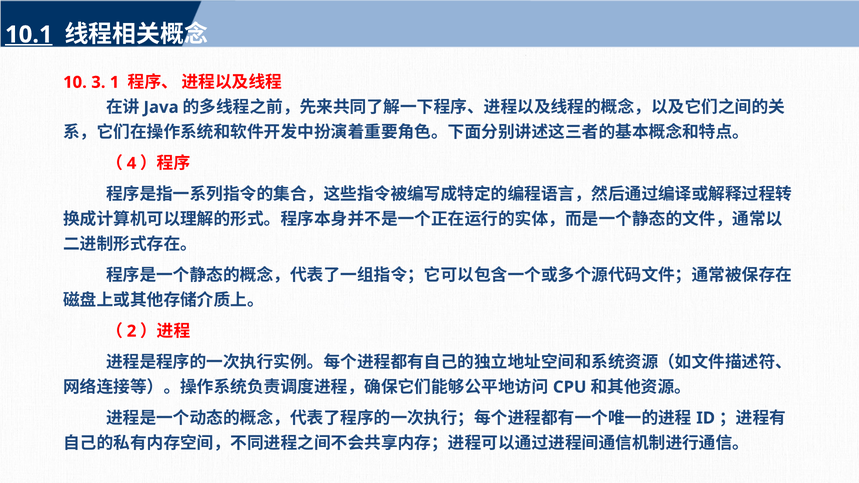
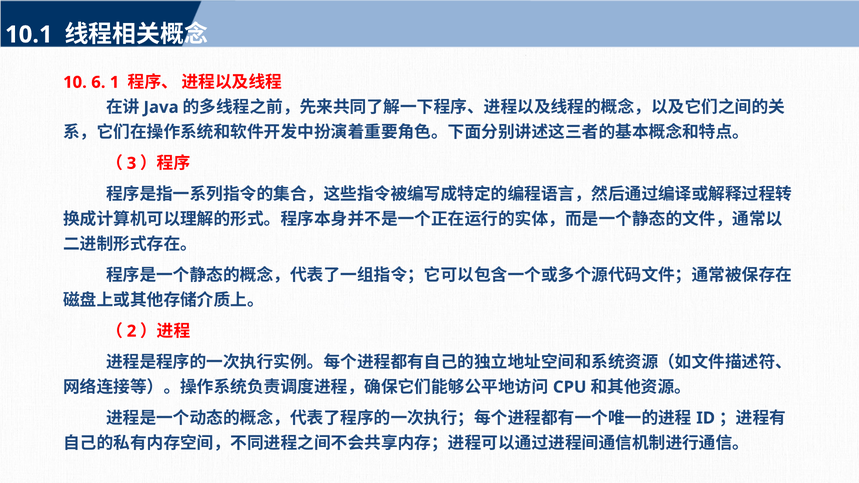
10.1 underline: present -> none
3: 3 -> 6
4: 4 -> 3
